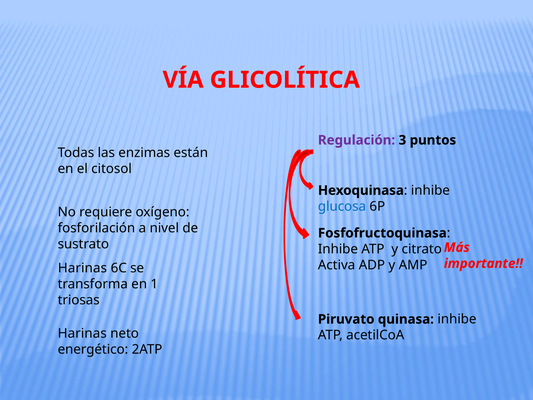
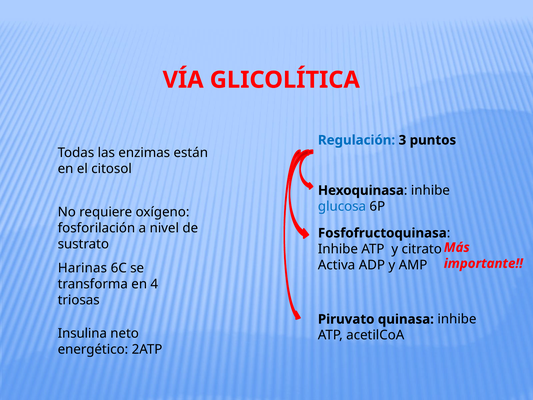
Regulación colour: purple -> blue
1: 1 -> 4
Harinas at (82, 333): Harinas -> Insulina
